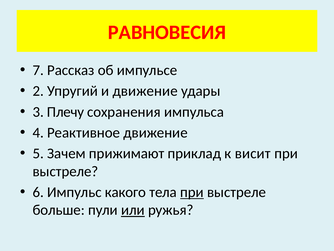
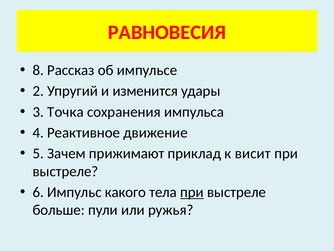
7: 7 -> 8
и движение: движение -> изменится
Плечу: Плечу -> Точка
или underline: present -> none
